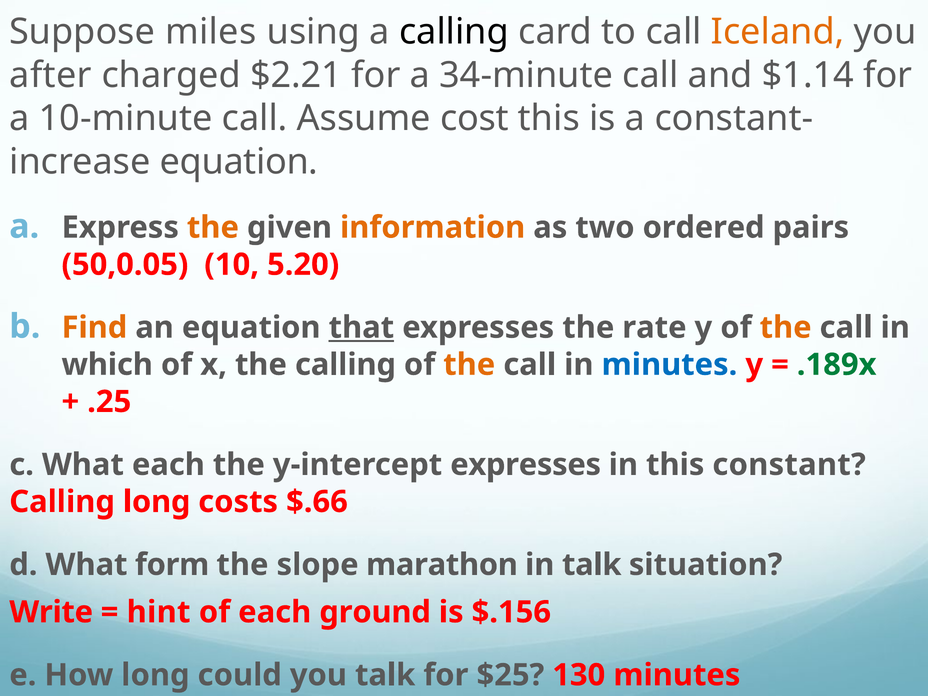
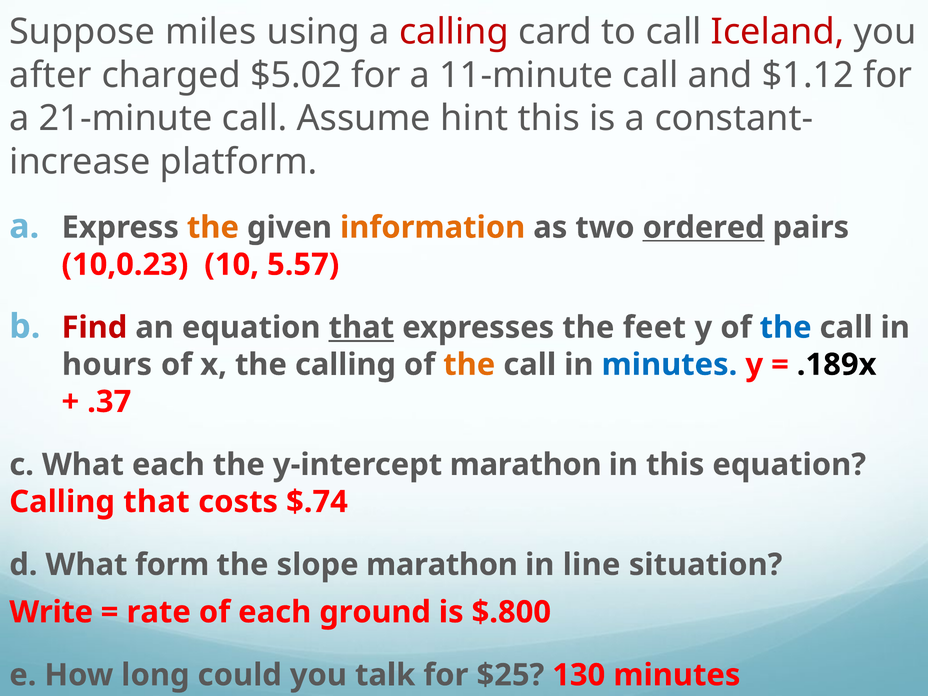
calling at (454, 32) colour: black -> red
Iceland colour: orange -> red
$2.21: $2.21 -> $5.02
34-minute: 34-minute -> 11-minute
$1.14: $1.14 -> $1.12
10-minute: 10-minute -> 21-minute
cost: cost -> hint
equation at (239, 162): equation -> platform
ordered underline: none -> present
50,0.05: 50,0.05 -> 10,0.23
5.20: 5.20 -> 5.57
Find colour: orange -> red
rate: rate -> feet
the at (786, 328) colour: orange -> blue
which: which -> hours
.189x colour: green -> black
.25: .25 -> .37
y-intercept expresses: expresses -> marathon
this constant: constant -> equation
Calling long: long -> that
$.66: $.66 -> $.74
in talk: talk -> line
hint: hint -> rate
$.156: $.156 -> $.800
